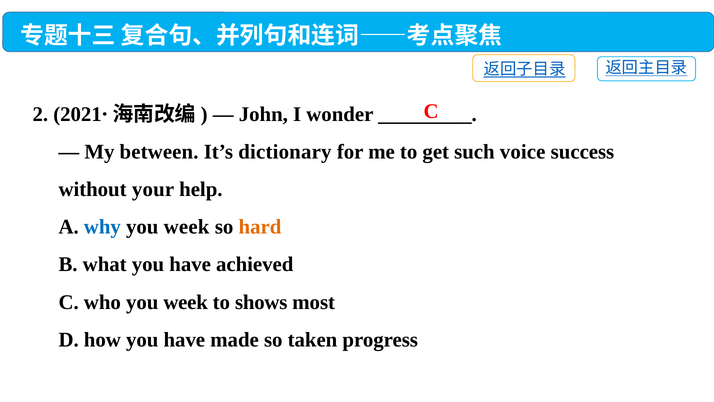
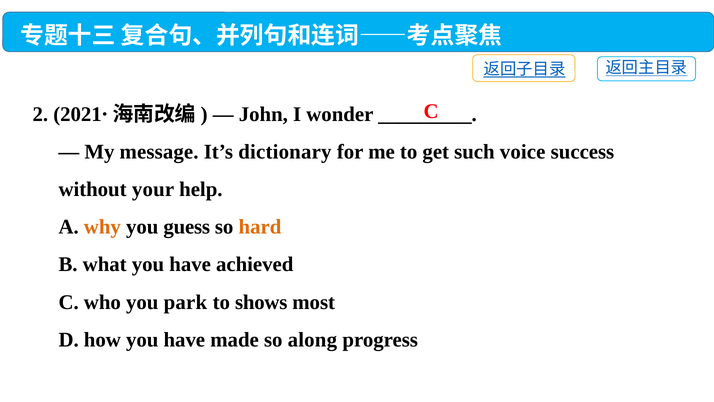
between: between -> message
why colour: blue -> orange
week at (187, 227): week -> guess
who you week: week -> park
taken: taken -> along
